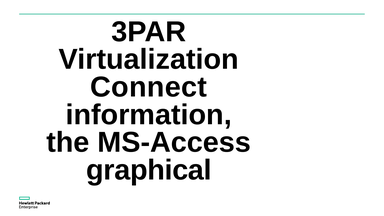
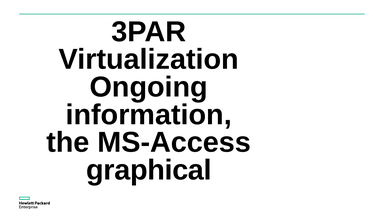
Connect: Connect -> Ongoing
